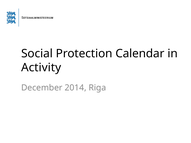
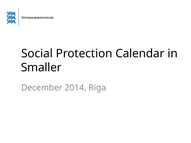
Activity: Activity -> Smaller
